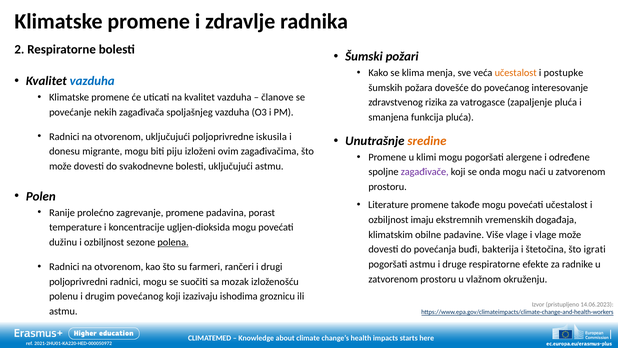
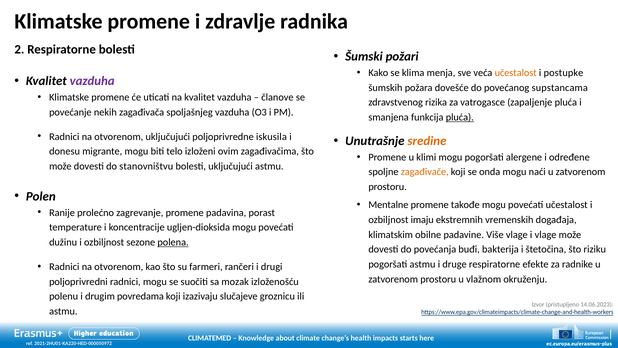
vazduha at (92, 81) colour: blue -> purple
interesovanje: interesovanje -> supstancama
pluća at (460, 117) underline: none -> present
piju: piju -> telo
svakodnevne: svakodnevne -> stanovništvu
zagađivače colour: purple -> orange
Literature: Literature -> Mentalne
igrati: igrati -> riziku
drugim povećanog: povećanog -> povredama
ishodima: ishodima -> slučajeve
